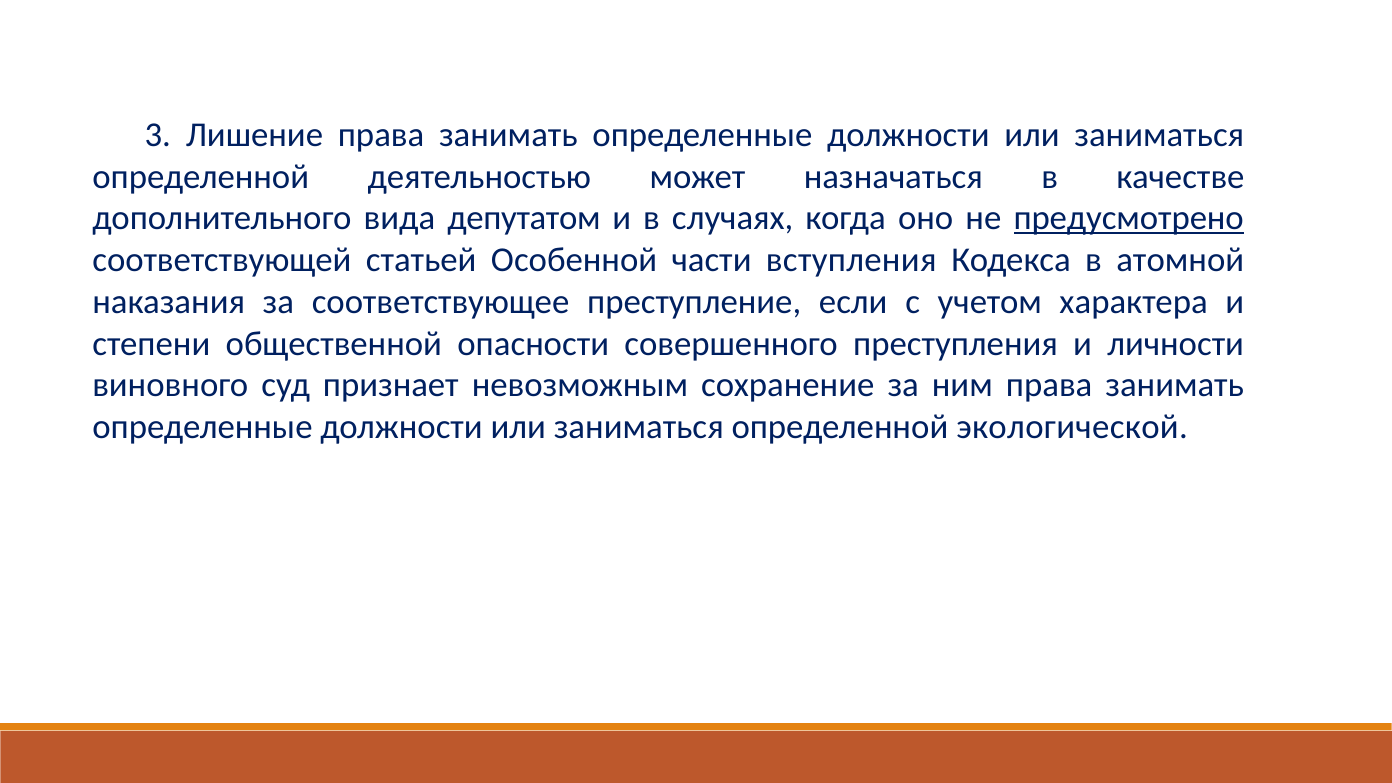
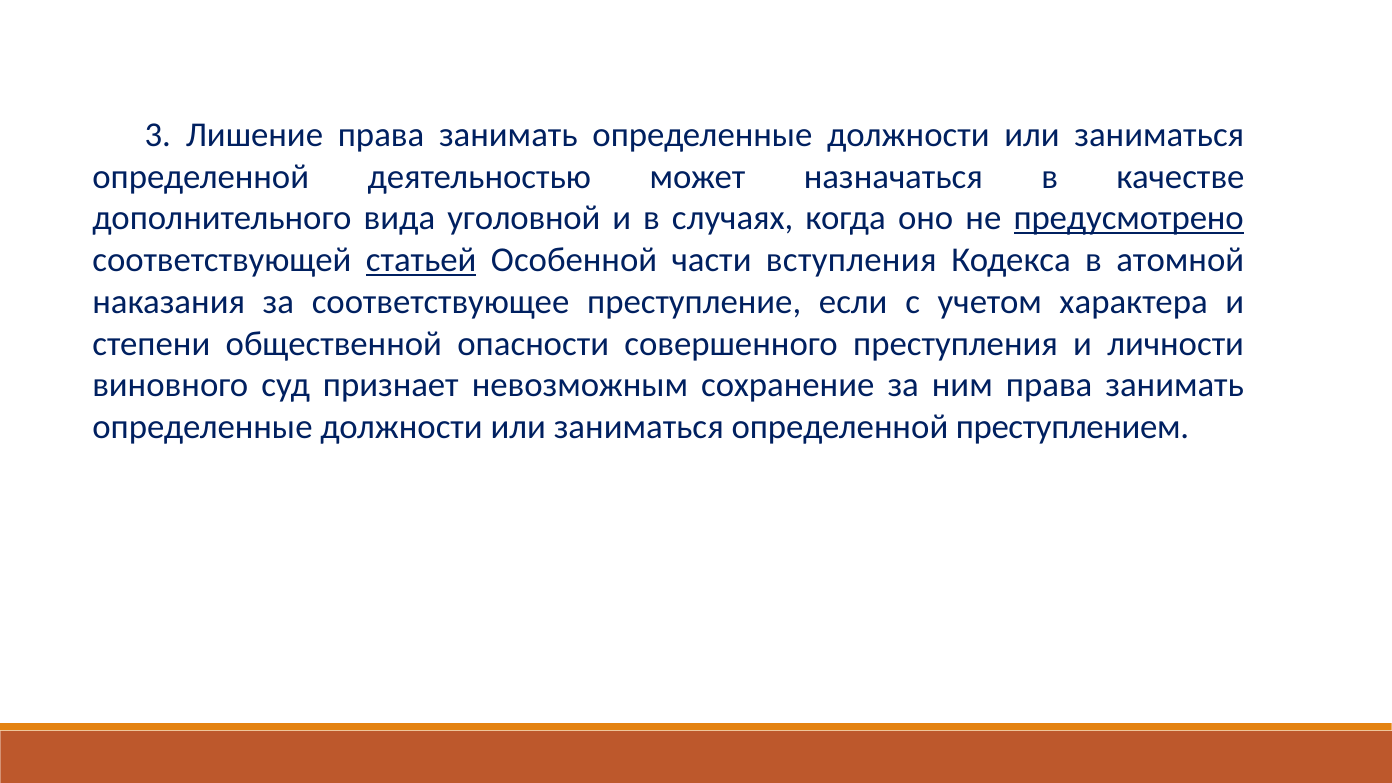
депутатом: депутатом -> уголовной
статьей underline: none -> present
экологической: экологической -> преступлением
